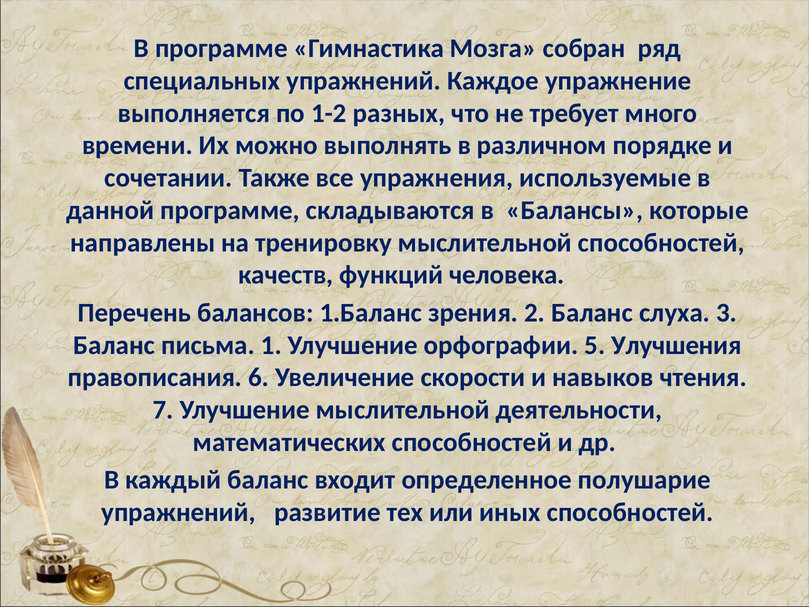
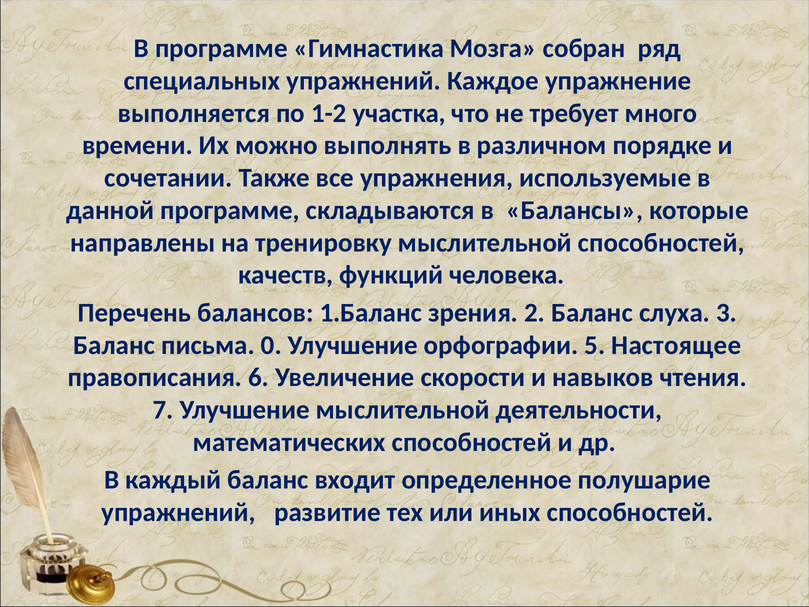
разных: разных -> участка
1: 1 -> 0
Улучшения: Улучшения -> Настоящее
